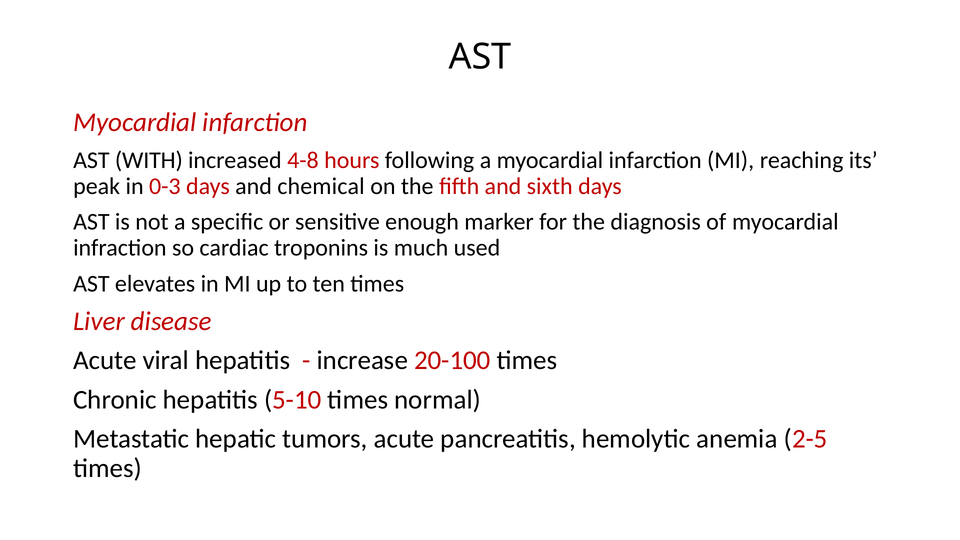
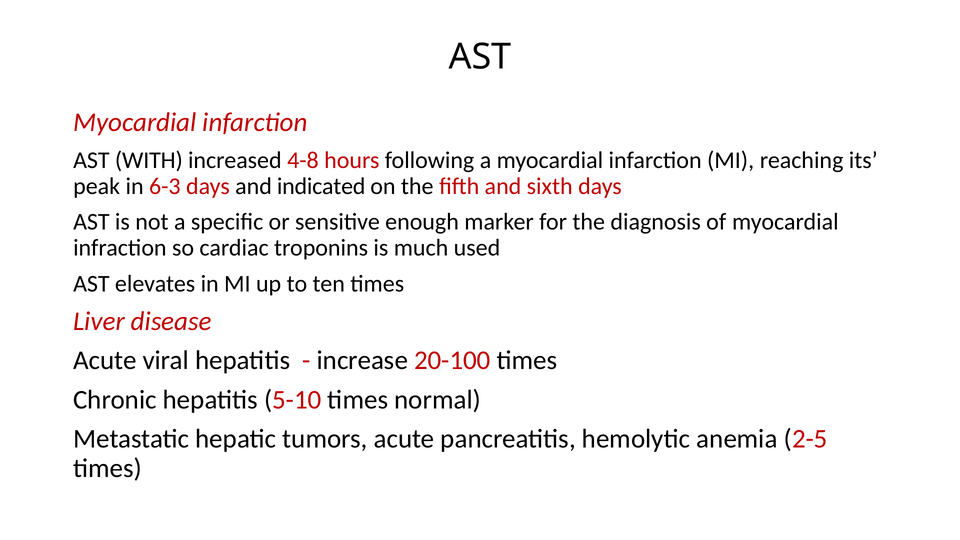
0-3: 0-3 -> 6-3
chemical: chemical -> indicated
